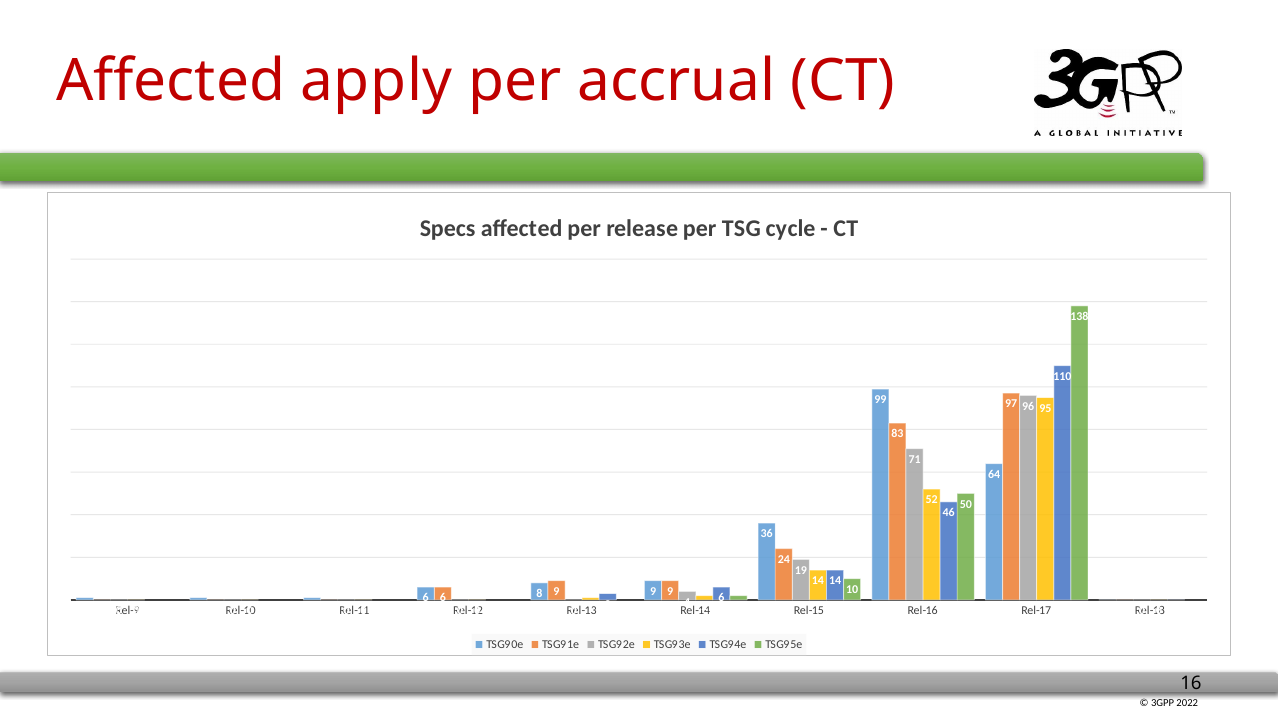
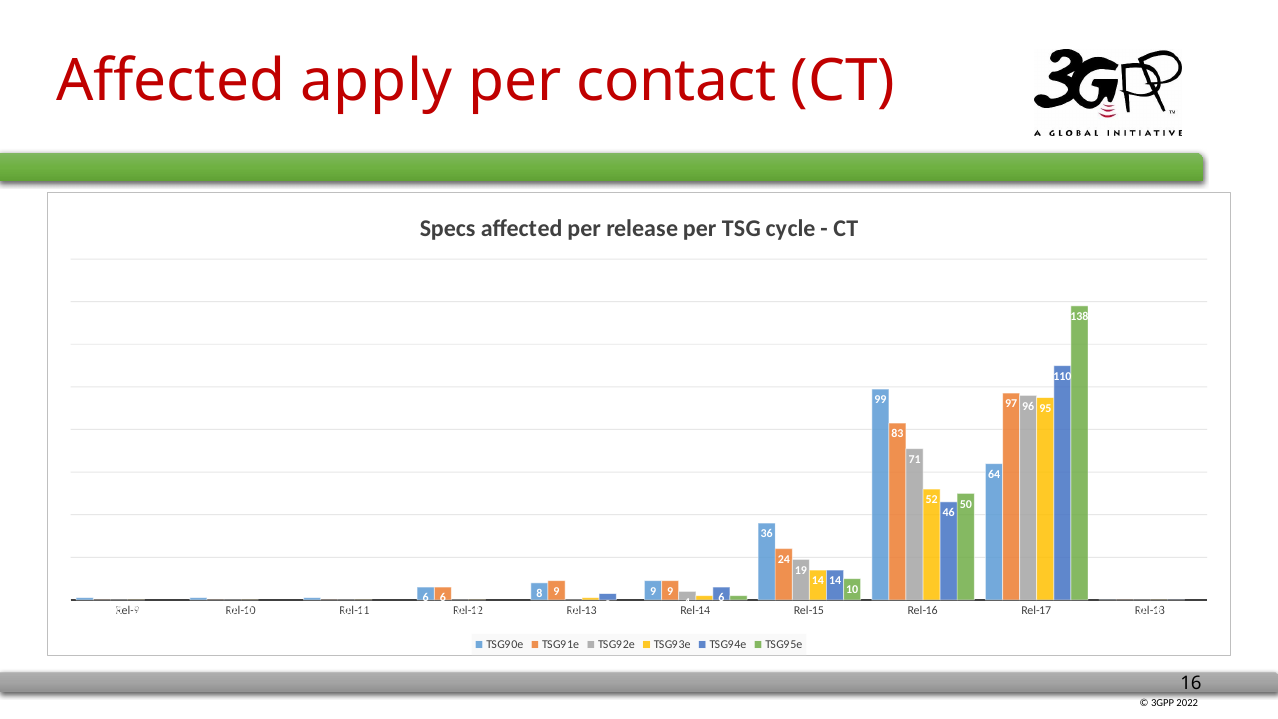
accrual: accrual -> contact
